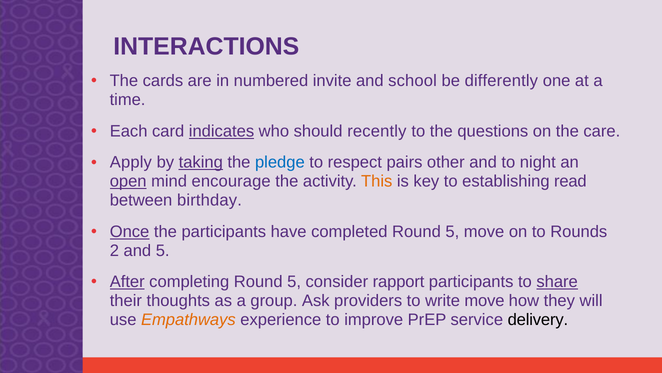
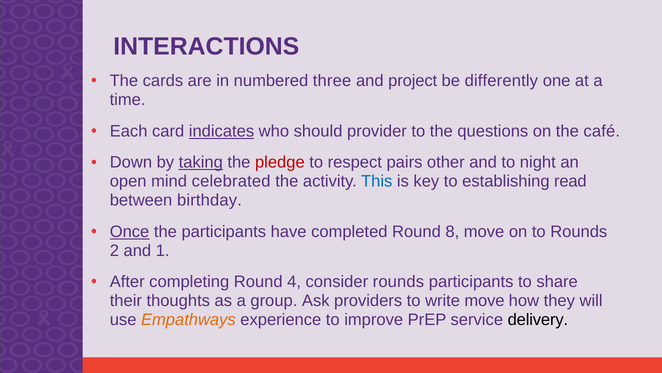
invite: invite -> three
school: school -> project
recently: recently -> provider
care: care -> café
Apply: Apply -> Down
pledge colour: blue -> red
open underline: present -> none
encourage: encourage -> celebrated
This colour: orange -> blue
completed Round 5: 5 -> 8
and 5: 5 -> 1
After underline: present -> none
completing Round 5: 5 -> 4
consider rapport: rapport -> rounds
share underline: present -> none
